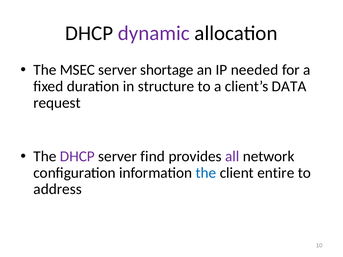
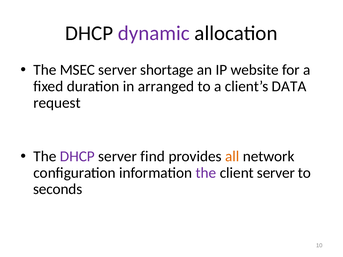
needed: needed -> website
structure: structure -> arranged
all colour: purple -> orange
the at (206, 173) colour: blue -> purple
client entire: entire -> server
address: address -> seconds
